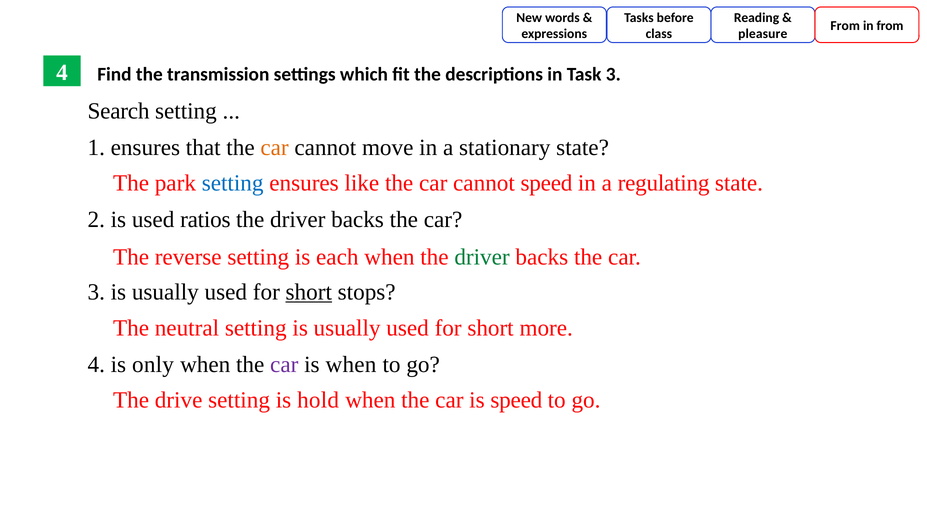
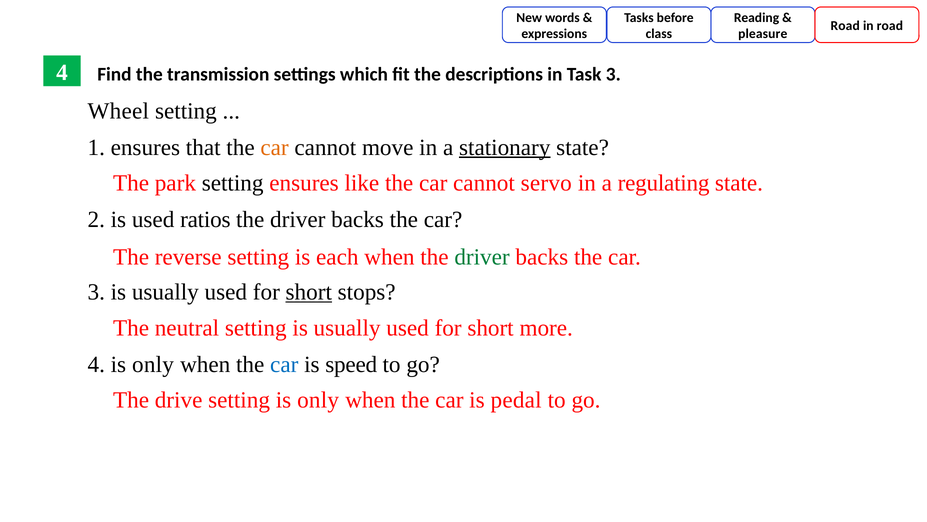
From at (845, 26): From -> Road
in from: from -> road
Search: Search -> Wheel
stationary underline: none -> present
setting at (233, 183) colour: blue -> black
cannot speed: speed -> servo
car at (284, 364) colour: purple -> blue
is when: when -> speed
setting is hold: hold -> only
is speed: speed -> pedal
